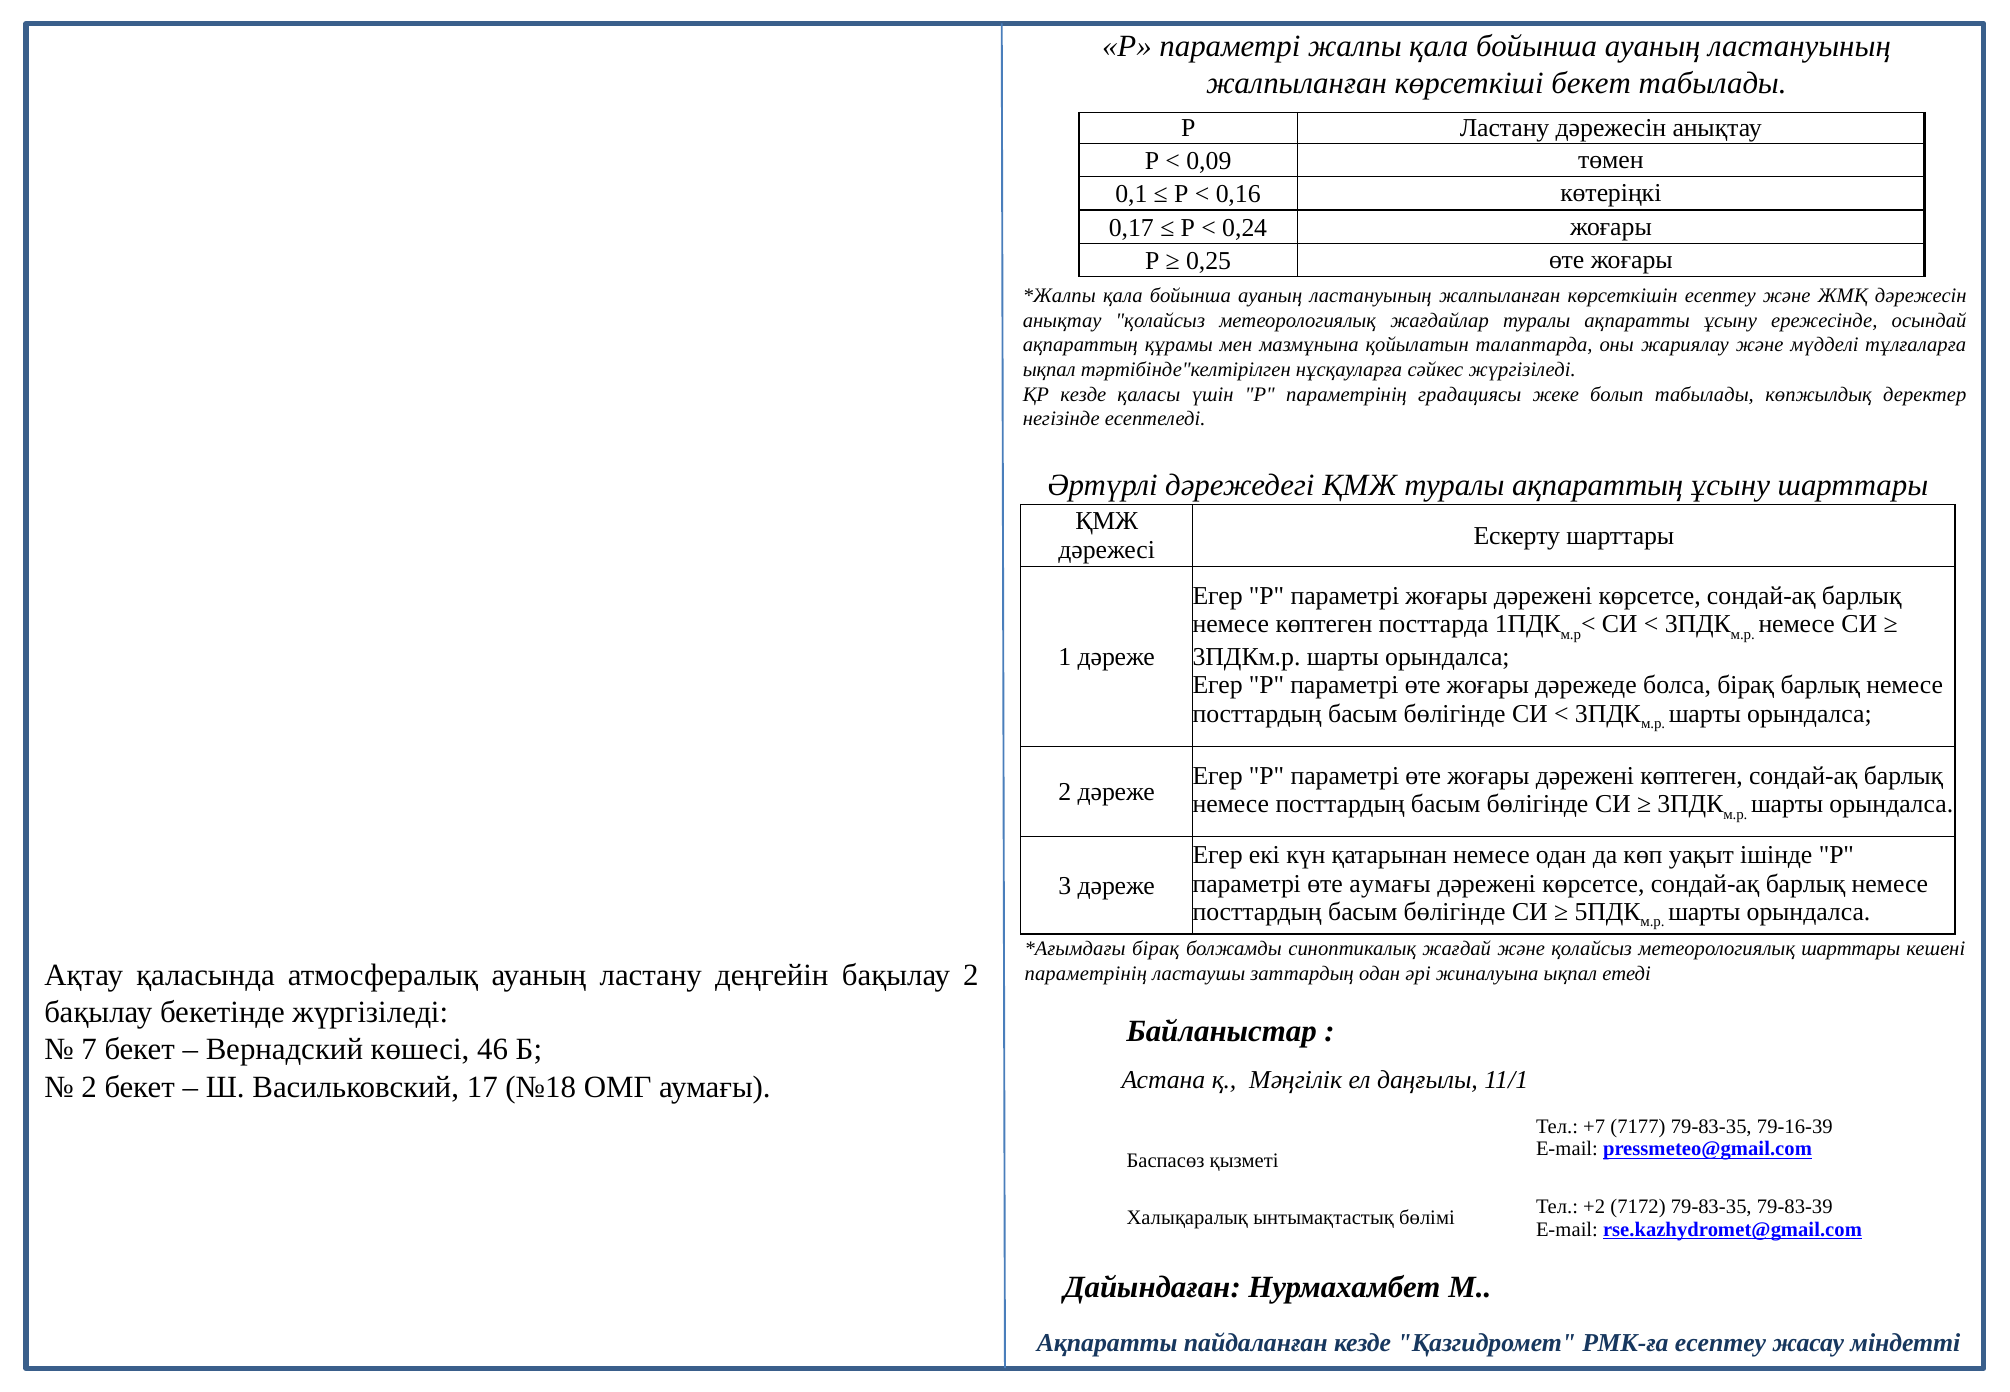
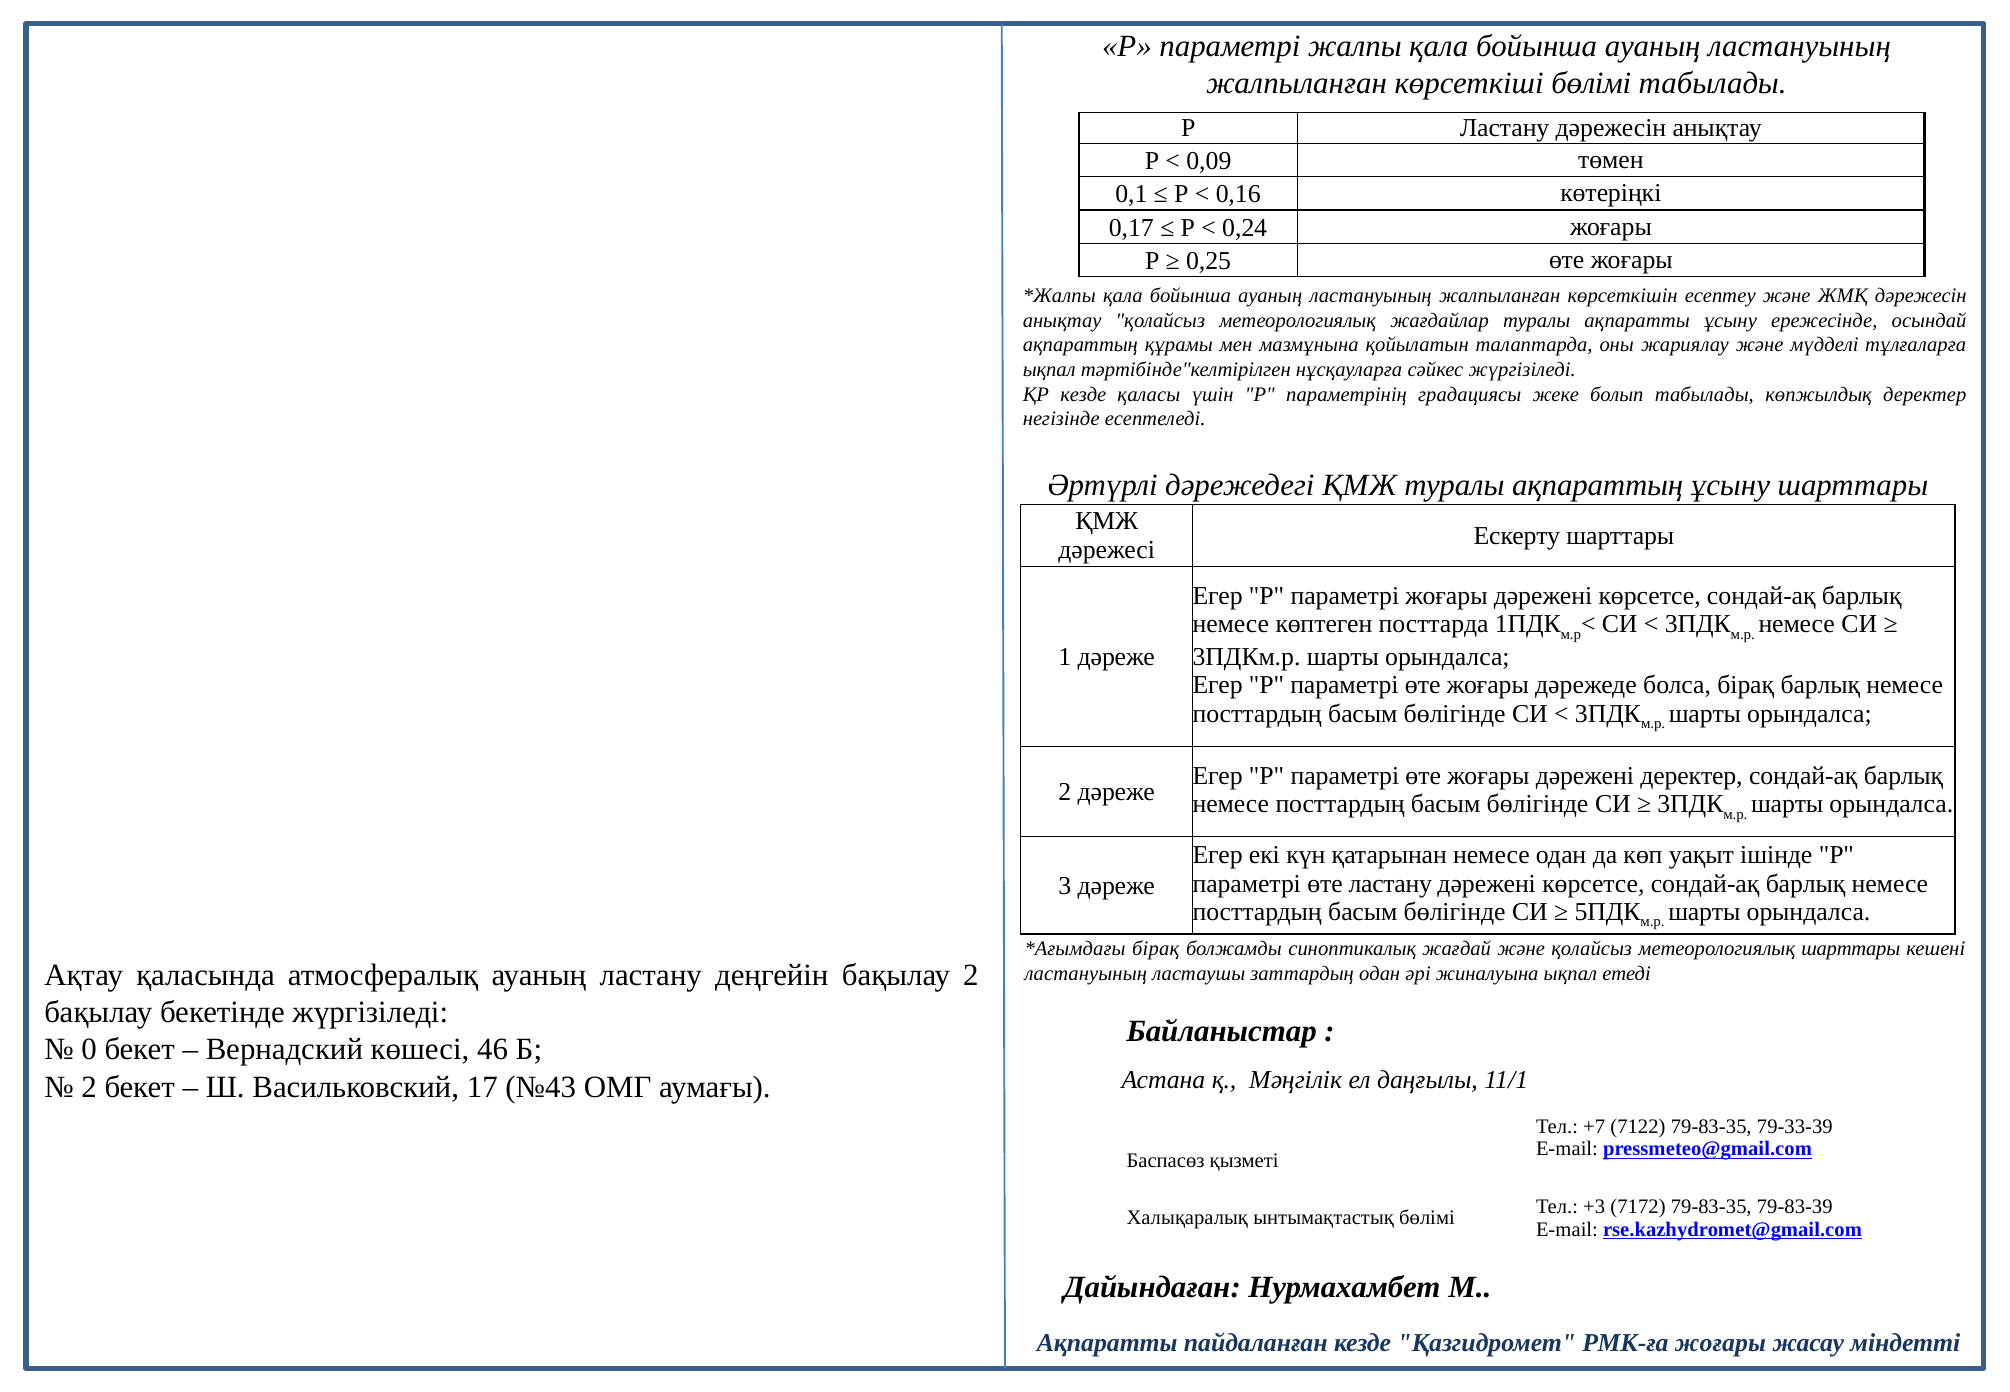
көрсеткіші бекет: бекет -> бөлімі
дәрежені көптеген: көптеген -> деректер
өте аумағы: аумағы -> ластану
параметрінің at (1086, 973): параметрінің -> ластануының
7: 7 -> 0
№18: №18 -> №43
7177: 7177 -> 7122
79-16-39: 79-16-39 -> 79-33-39
+2: +2 -> +3
РМК-ға есептеу: есептеу -> жоғары
